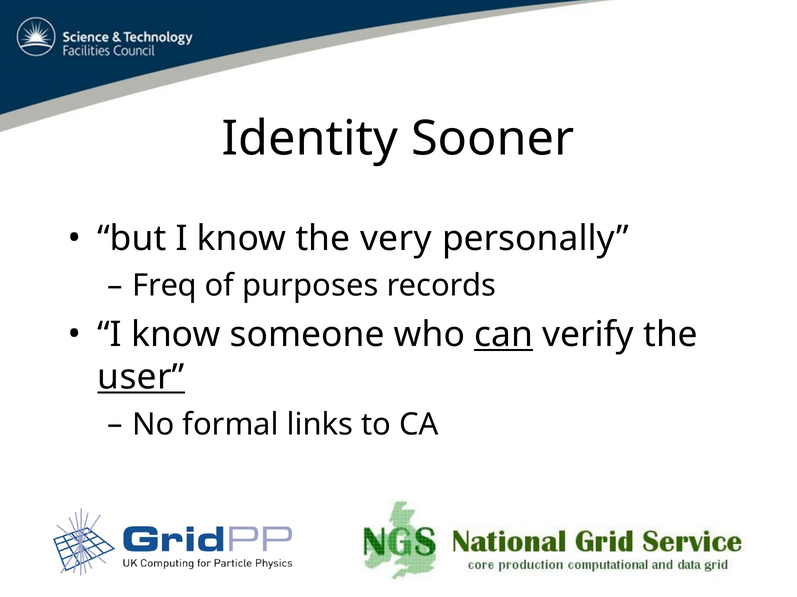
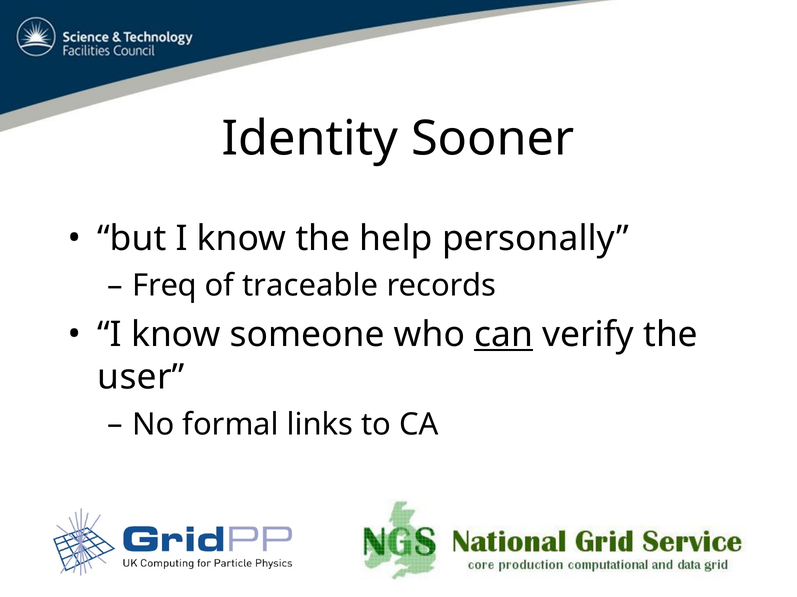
very: very -> help
purposes: purposes -> traceable
user underline: present -> none
